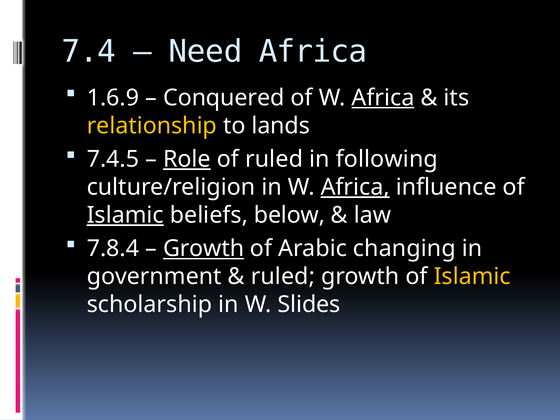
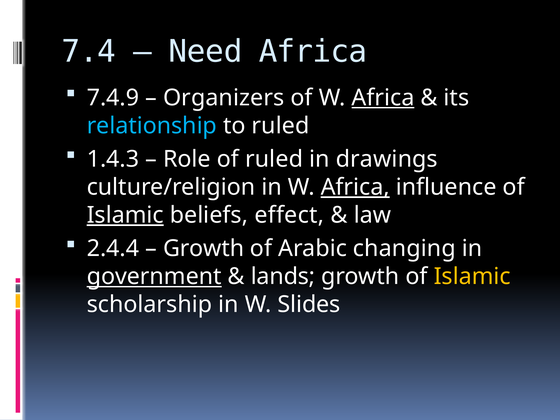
1.6.9: 1.6.9 -> 7.4.9
Conquered: Conquered -> Organizers
relationship colour: yellow -> light blue
to lands: lands -> ruled
7.4.5: 7.4.5 -> 1.4.3
Role underline: present -> none
following: following -> drawings
below: below -> effect
7.8.4: 7.8.4 -> 2.4.4
Growth at (204, 249) underline: present -> none
government underline: none -> present
ruled at (283, 277): ruled -> lands
